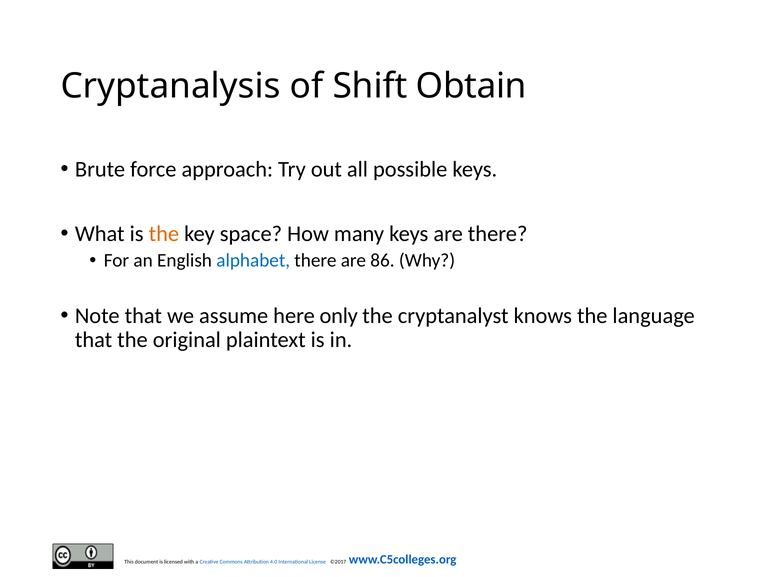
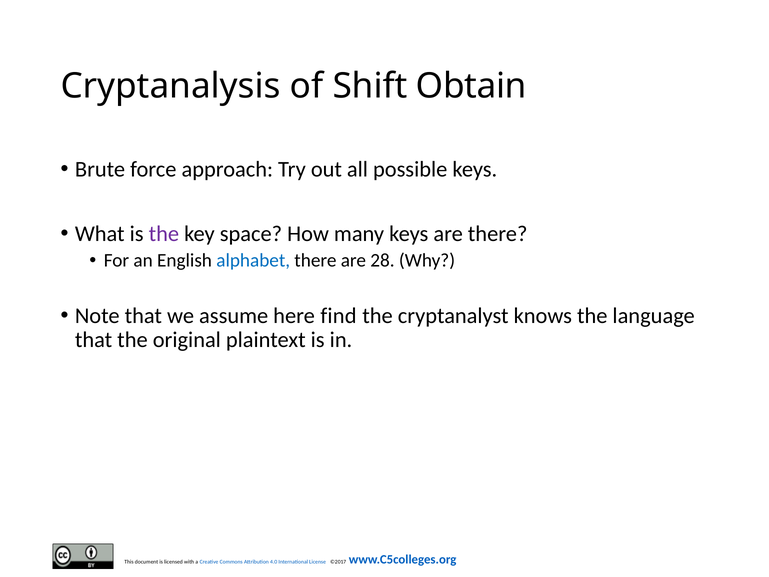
the at (164, 234) colour: orange -> purple
86: 86 -> 28
only: only -> find
